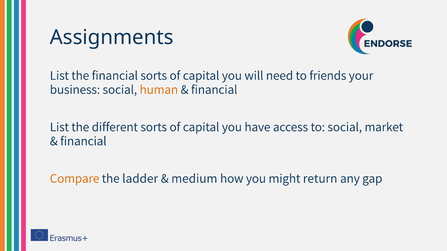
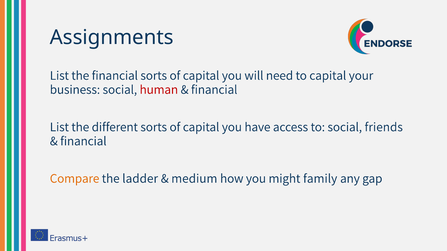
to friends: friends -> capital
human colour: orange -> red
market: market -> friends
return: return -> family
